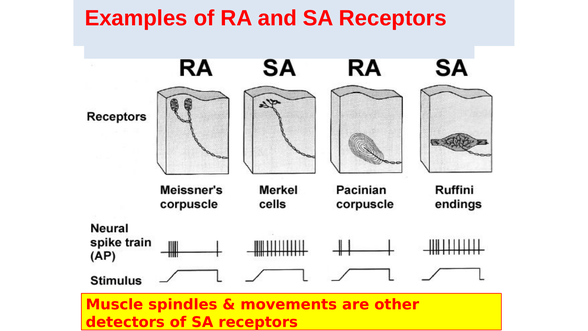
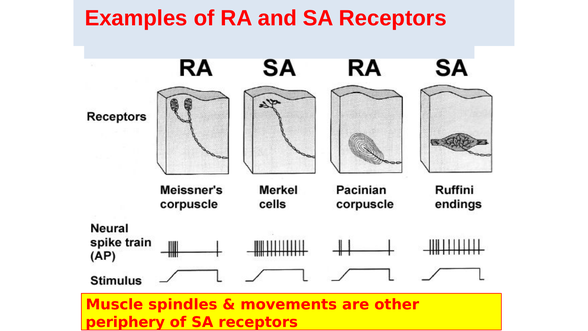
detectors: detectors -> periphery
